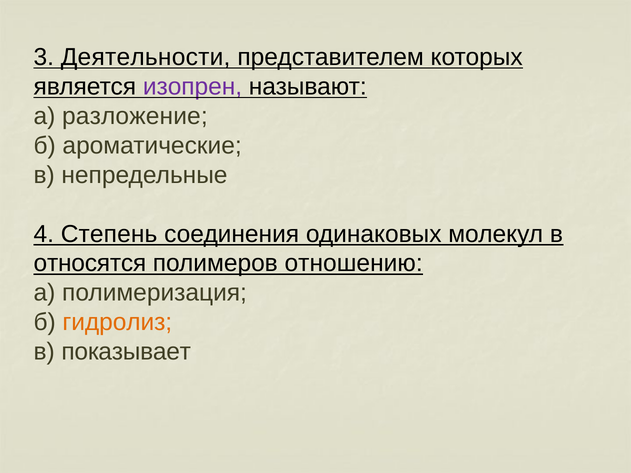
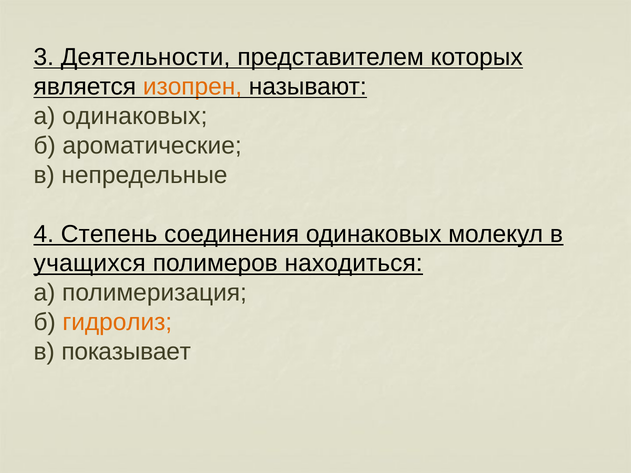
изопрен colour: purple -> orange
а разложение: разложение -> одинаковых
относятся: относятся -> учащихся
отношению: отношению -> находиться
